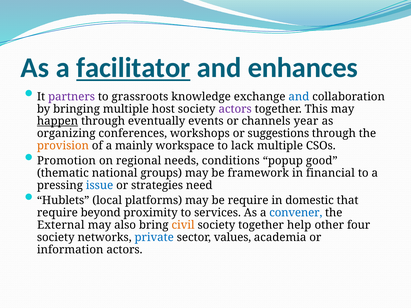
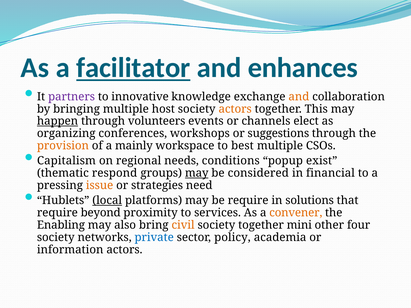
grassroots: grassroots -> innovative
and at (299, 97) colour: blue -> orange
actors at (235, 109) colour: purple -> orange
eventually: eventually -> volunteers
year: year -> elect
lack: lack -> best
Promotion: Promotion -> Capitalism
good: good -> exist
national: national -> respond
may at (197, 173) underline: none -> present
framework: framework -> considered
issue colour: blue -> orange
local underline: none -> present
domestic: domestic -> solutions
convener colour: blue -> orange
External: External -> Enabling
help: help -> mini
values: values -> policy
